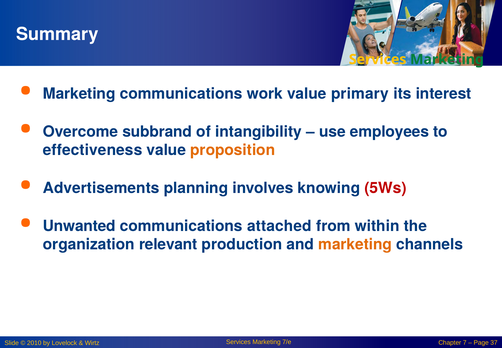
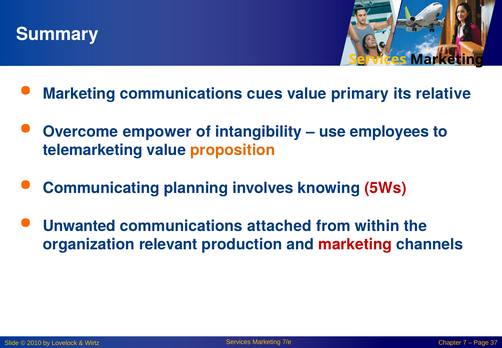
Marketing at (447, 59) colour: green -> black
work: work -> cues
interest: interest -> relative
subbrand: subbrand -> empower
effectiveness: effectiveness -> telemarketing
Advertisements: Advertisements -> Communicating
marketing at (355, 244) colour: orange -> red
